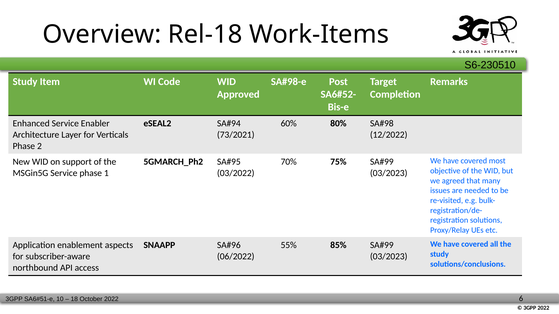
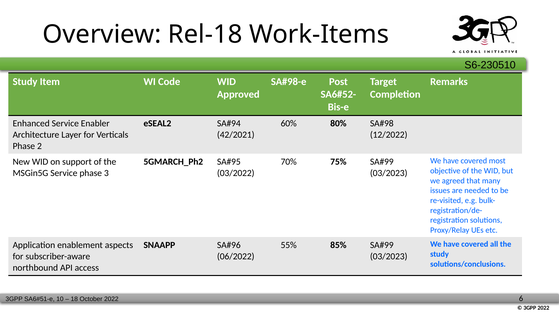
73/2021: 73/2021 -> 42/2021
1: 1 -> 3
